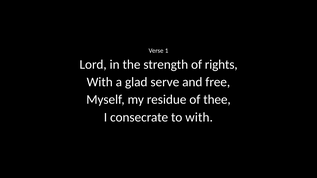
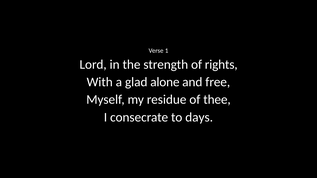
serve: serve -> alone
to with: with -> days
